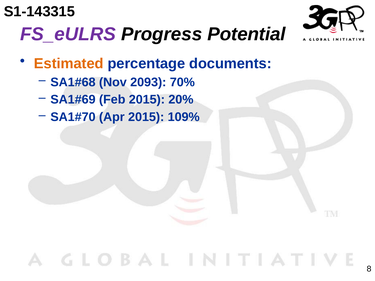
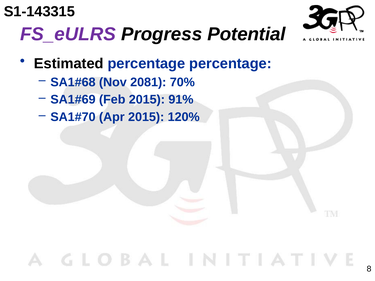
Estimated colour: orange -> black
percentage documents: documents -> percentage
2093: 2093 -> 2081
20%: 20% -> 91%
109%: 109% -> 120%
